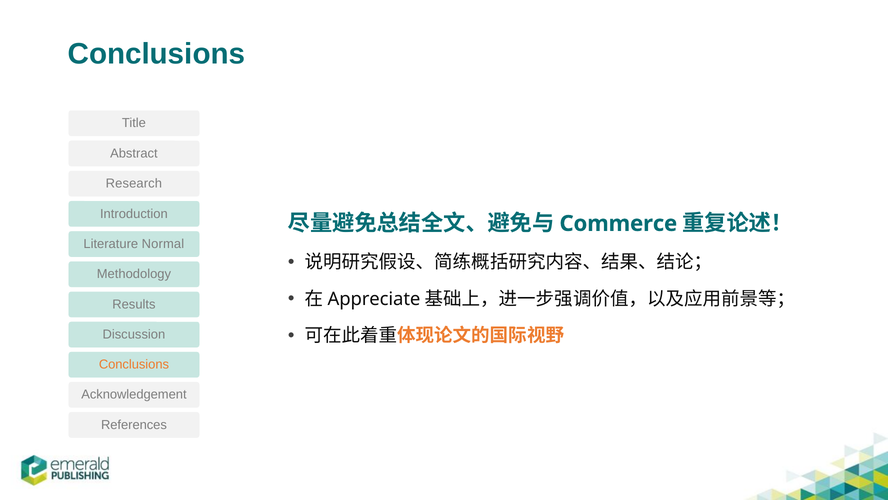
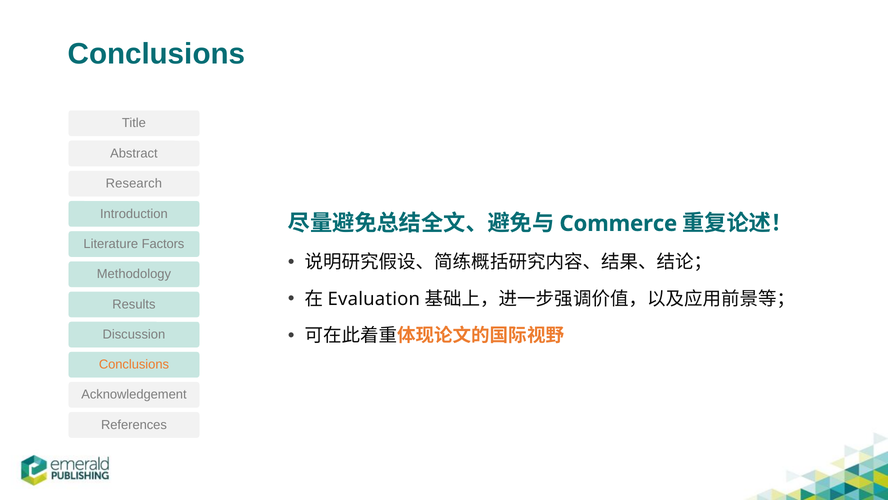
Normal: Normal -> Factors
Appreciate: Appreciate -> Evaluation
